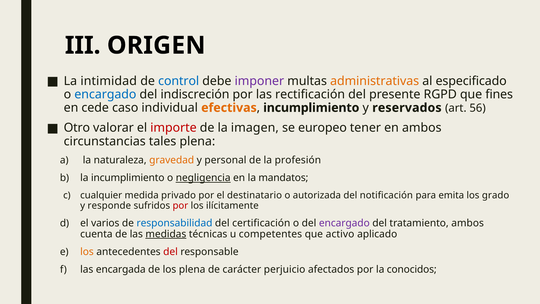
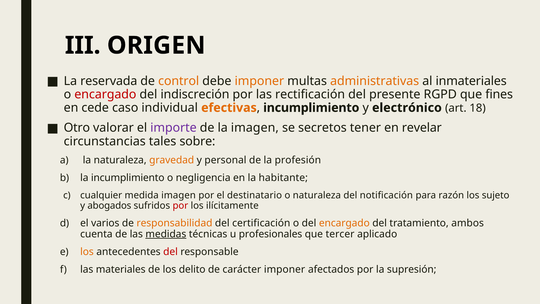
intimidad: intimidad -> reservada
control colour: blue -> orange
imponer at (259, 81) colour: purple -> orange
especificado: especificado -> inmateriales
encargado at (105, 94) colour: blue -> red
reservados: reservados -> electrónico
56: 56 -> 18
importe colour: red -> purple
europeo: europeo -> secretos
en ambos: ambos -> revelar
tales plena: plena -> sobre
negligencia underline: present -> none
mandatos: mandatos -> habitante
medida privado: privado -> imagen
o autorizada: autorizada -> naturaleza
emita: emita -> razón
grado: grado -> sujeto
responde: responde -> abogados
responsabilidad colour: blue -> orange
encargado at (344, 223) colour: purple -> orange
competentes: competentes -> profesionales
activo: activo -> tercer
encargada: encargada -> materiales
los plena: plena -> delito
carácter perjuicio: perjuicio -> imponer
conocidos: conocidos -> supresión
